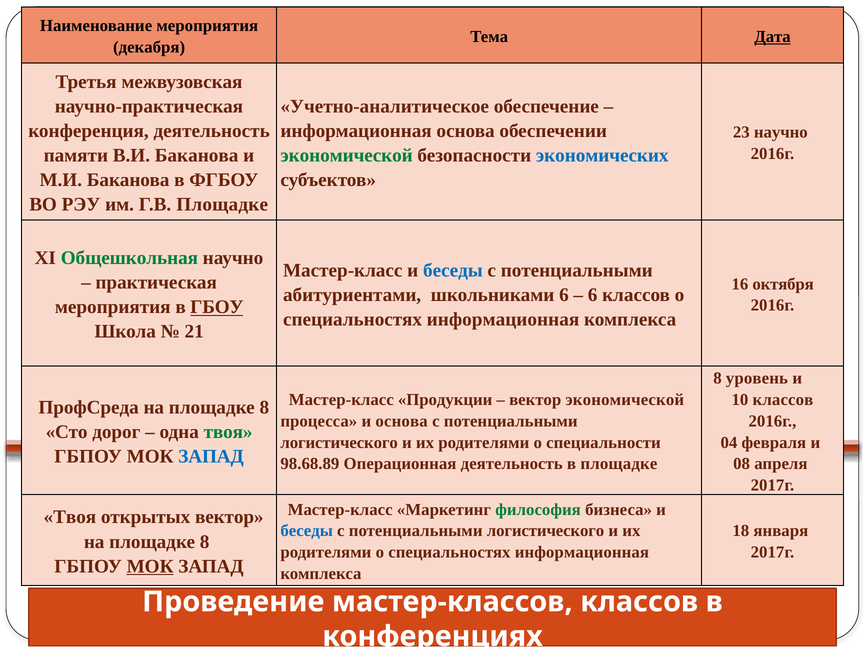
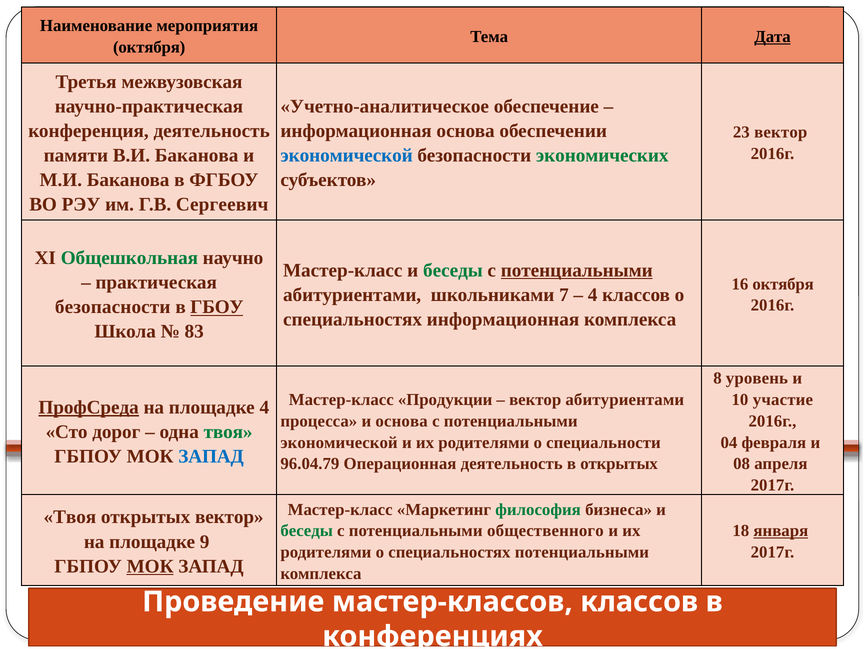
декабря at (149, 47): декабря -> октября
23 научно: научно -> вектор
экономической at (347, 155) colour: green -> blue
экономических colour: blue -> green
Г.В Площадке: Площадке -> Сергеевич
беседы at (453, 270) colour: blue -> green
потенциальными at (577, 270) underline: none -> present
школьниками 6: 6 -> 7
6 at (593, 295): 6 -> 4
мероприятия at (113, 307): мероприятия -> безопасности
21: 21 -> 83
вектор экономической: экономической -> абитуриентами
10 классов: классов -> участие
ПрофСреда underline: none -> present
8 at (264, 407): 8 -> 4
логистического at (339, 442): логистического -> экономической
98.68.89: 98.68.89 -> 96.04.79
в площадке: площадке -> открытых
беседы at (307, 531) colour: blue -> green
логистического at (546, 531): логистического -> общественного
января underline: none -> present
8 at (205, 542): 8 -> 9
родителями о специальностях информационная: информационная -> потенциальными
